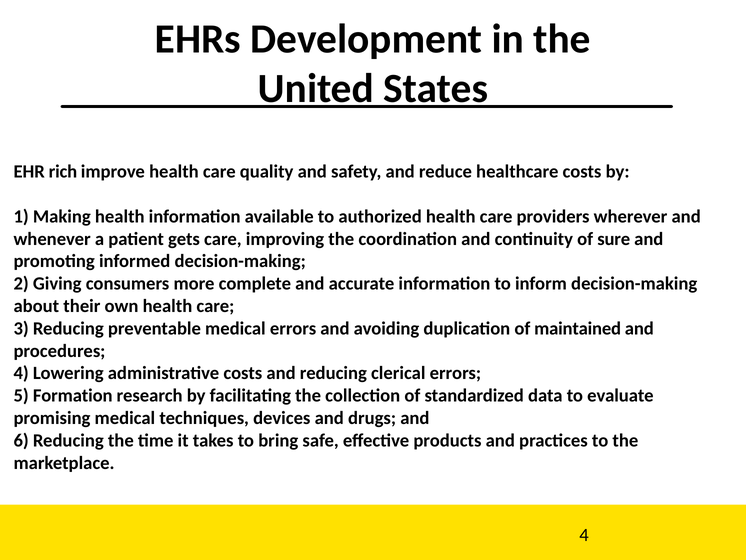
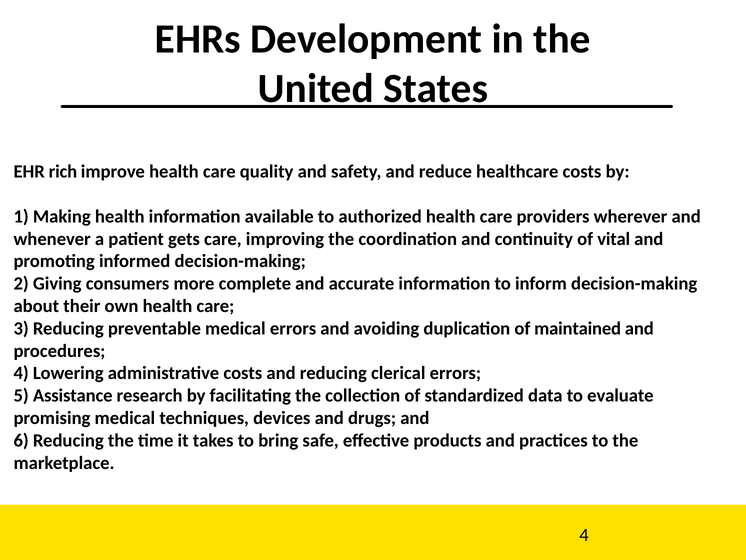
sure: sure -> vital
Formation: Formation -> Assistance
